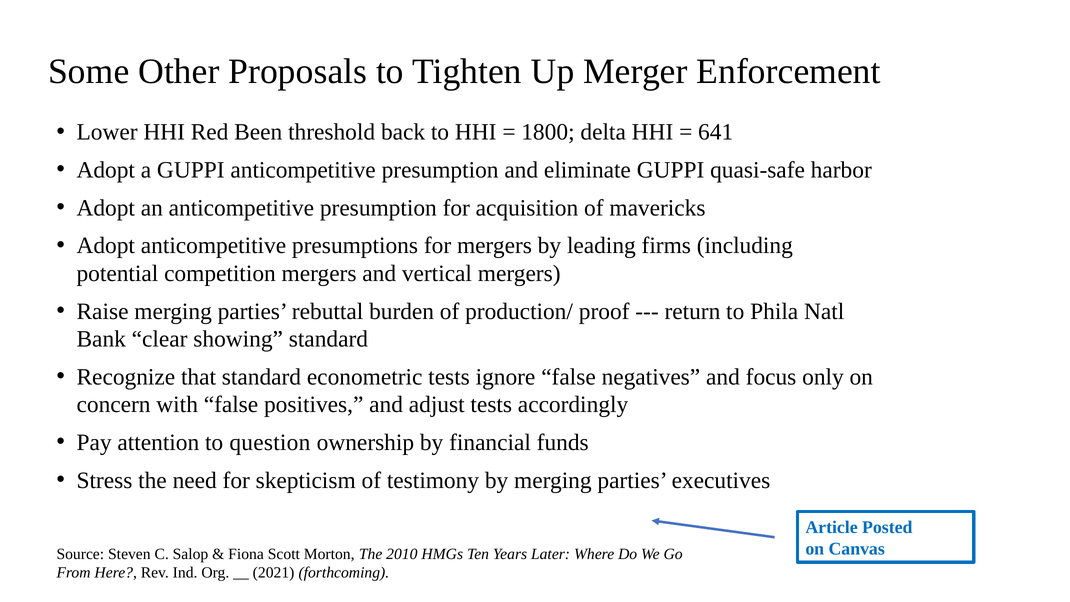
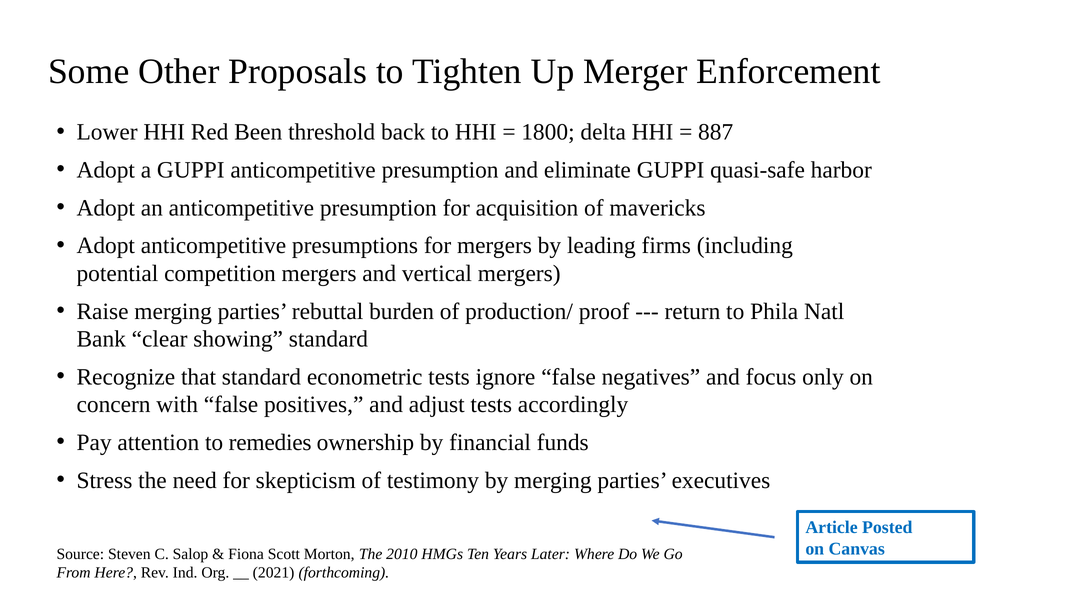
641: 641 -> 887
question: question -> remedies
